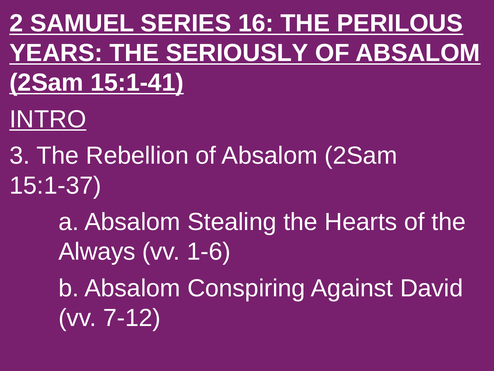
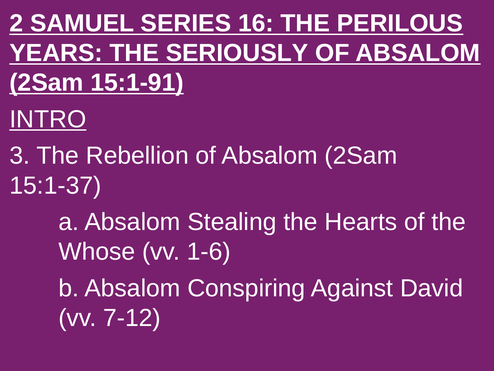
15:1-41: 15:1-41 -> 15:1-91
Always: Always -> Whose
